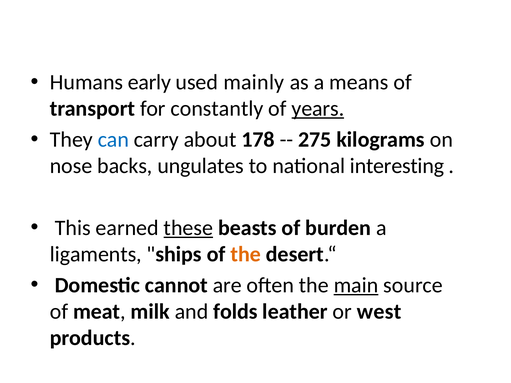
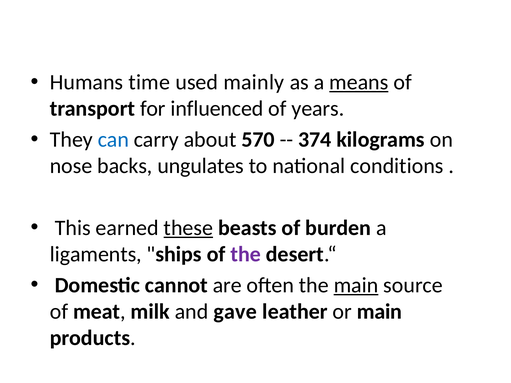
early: early -> time
means underline: none -> present
constantly: constantly -> influenced
years underline: present -> none
178: 178 -> 570
275: 275 -> 374
interesting: interesting -> conditions
the at (246, 254) colour: orange -> purple
folds: folds -> gave
or west: west -> main
